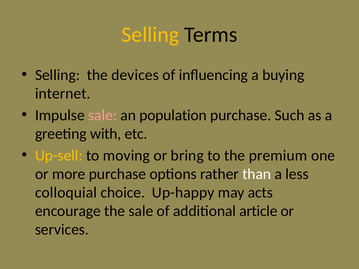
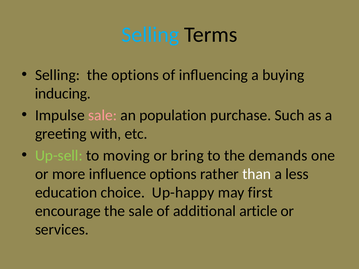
Selling at (150, 35) colour: yellow -> light blue
the devices: devices -> options
internet: internet -> inducing
Up-sell colour: yellow -> light green
premium: premium -> demands
more purchase: purchase -> influence
colloquial: colloquial -> education
acts: acts -> first
